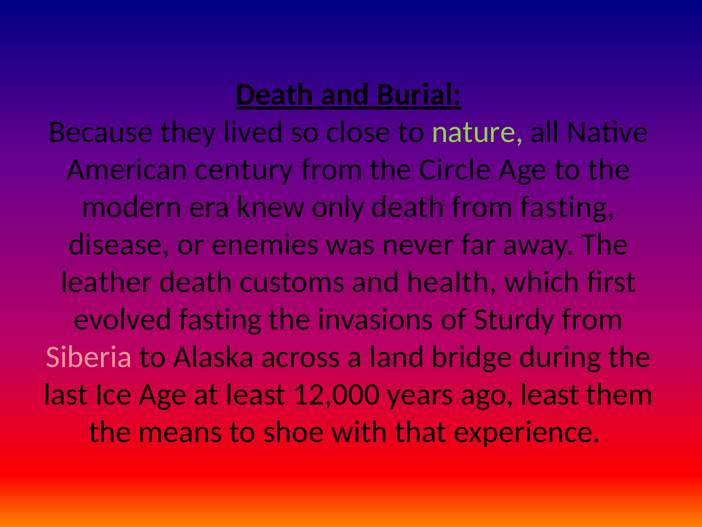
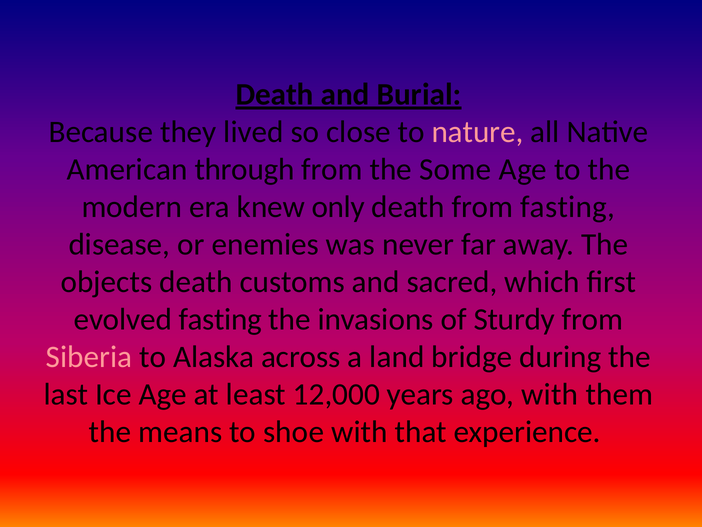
nature colour: light green -> pink
century: century -> through
Circle: Circle -> Some
leather: leather -> objects
health: health -> sacred
ago least: least -> with
